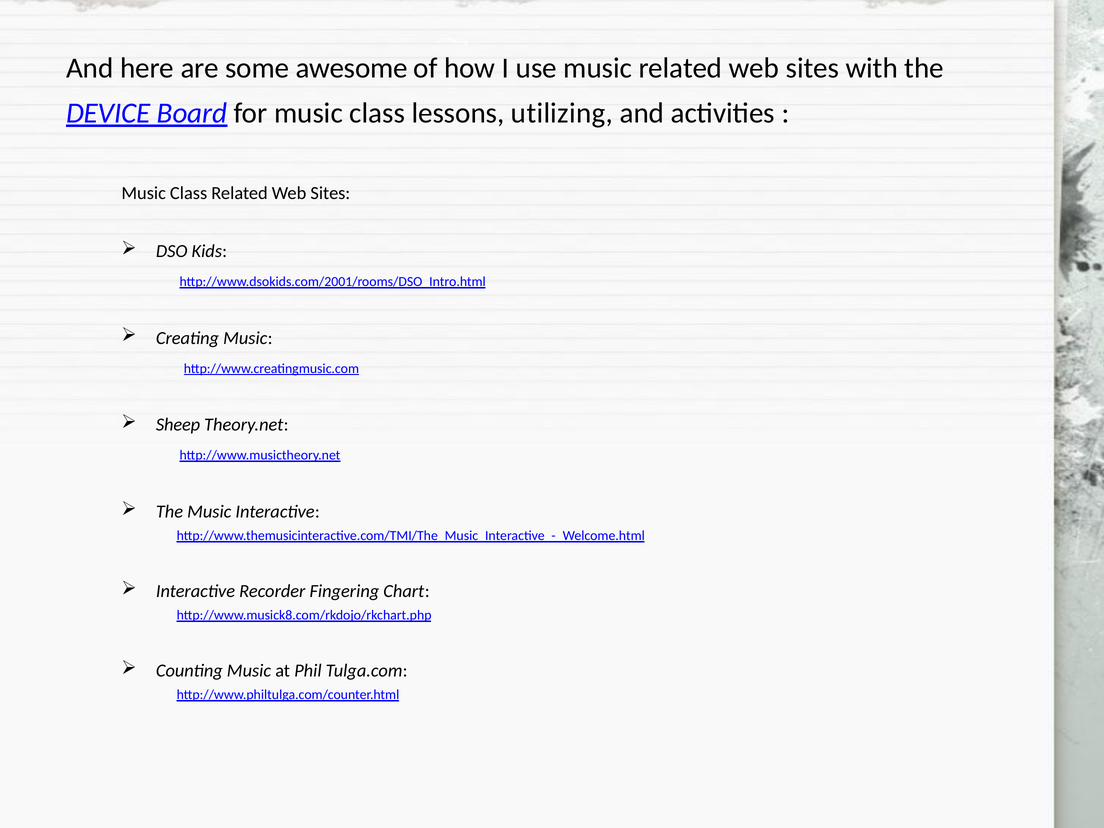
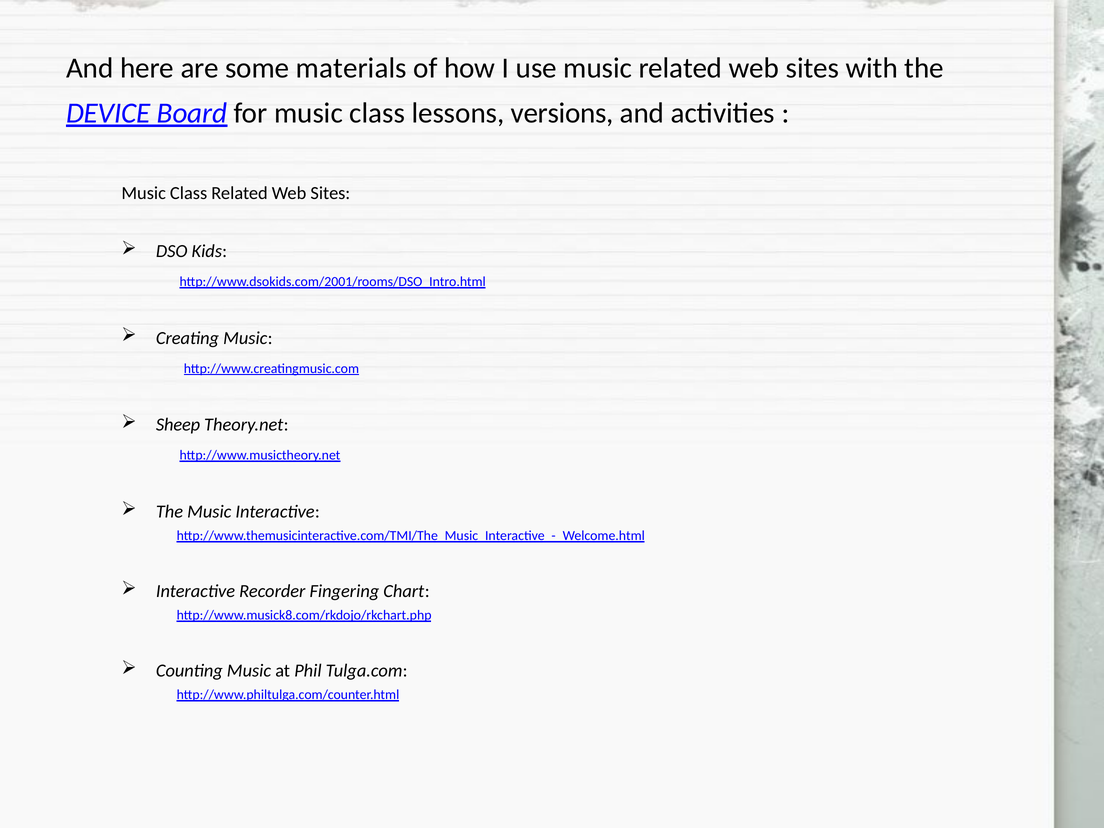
awesome: awesome -> materials
utilizing: utilizing -> versions
